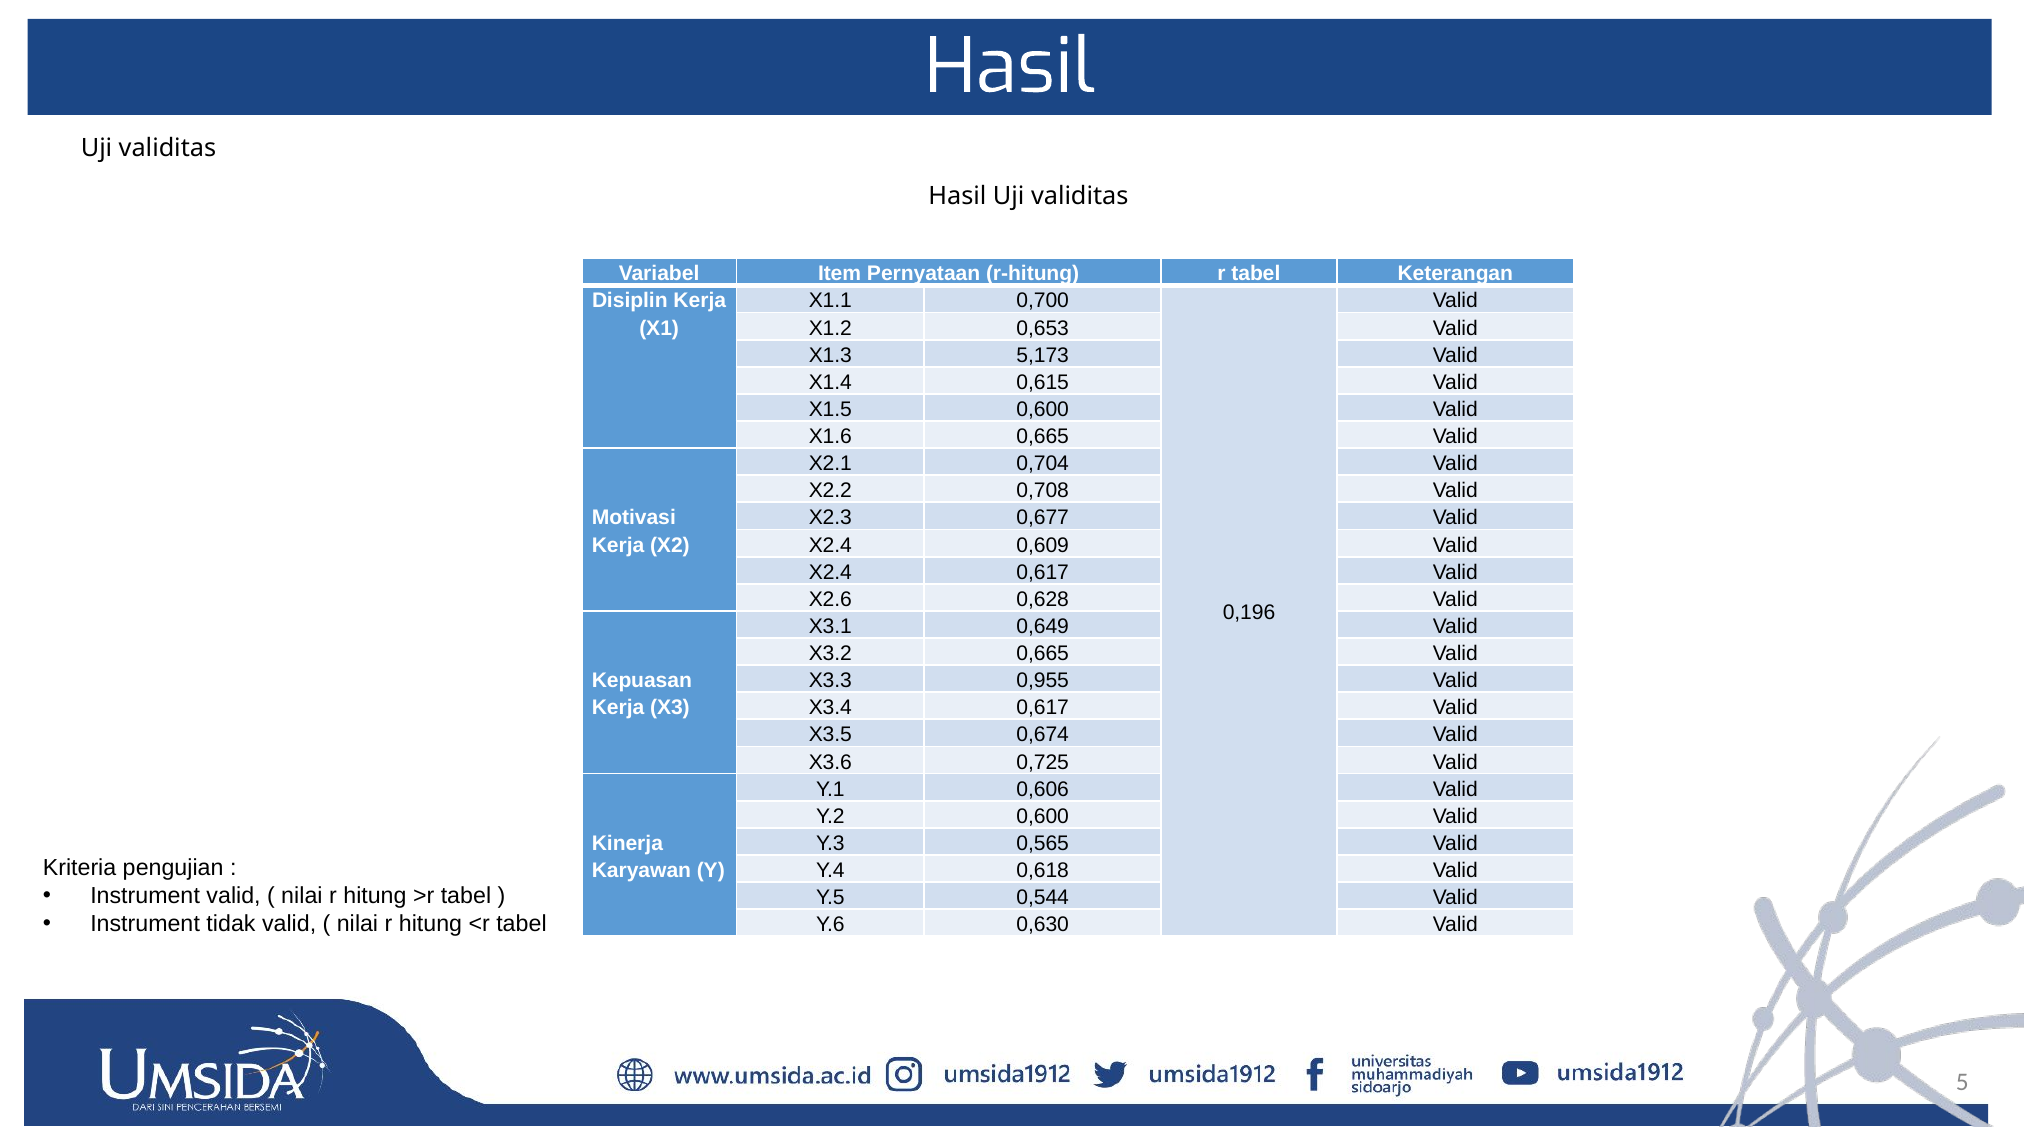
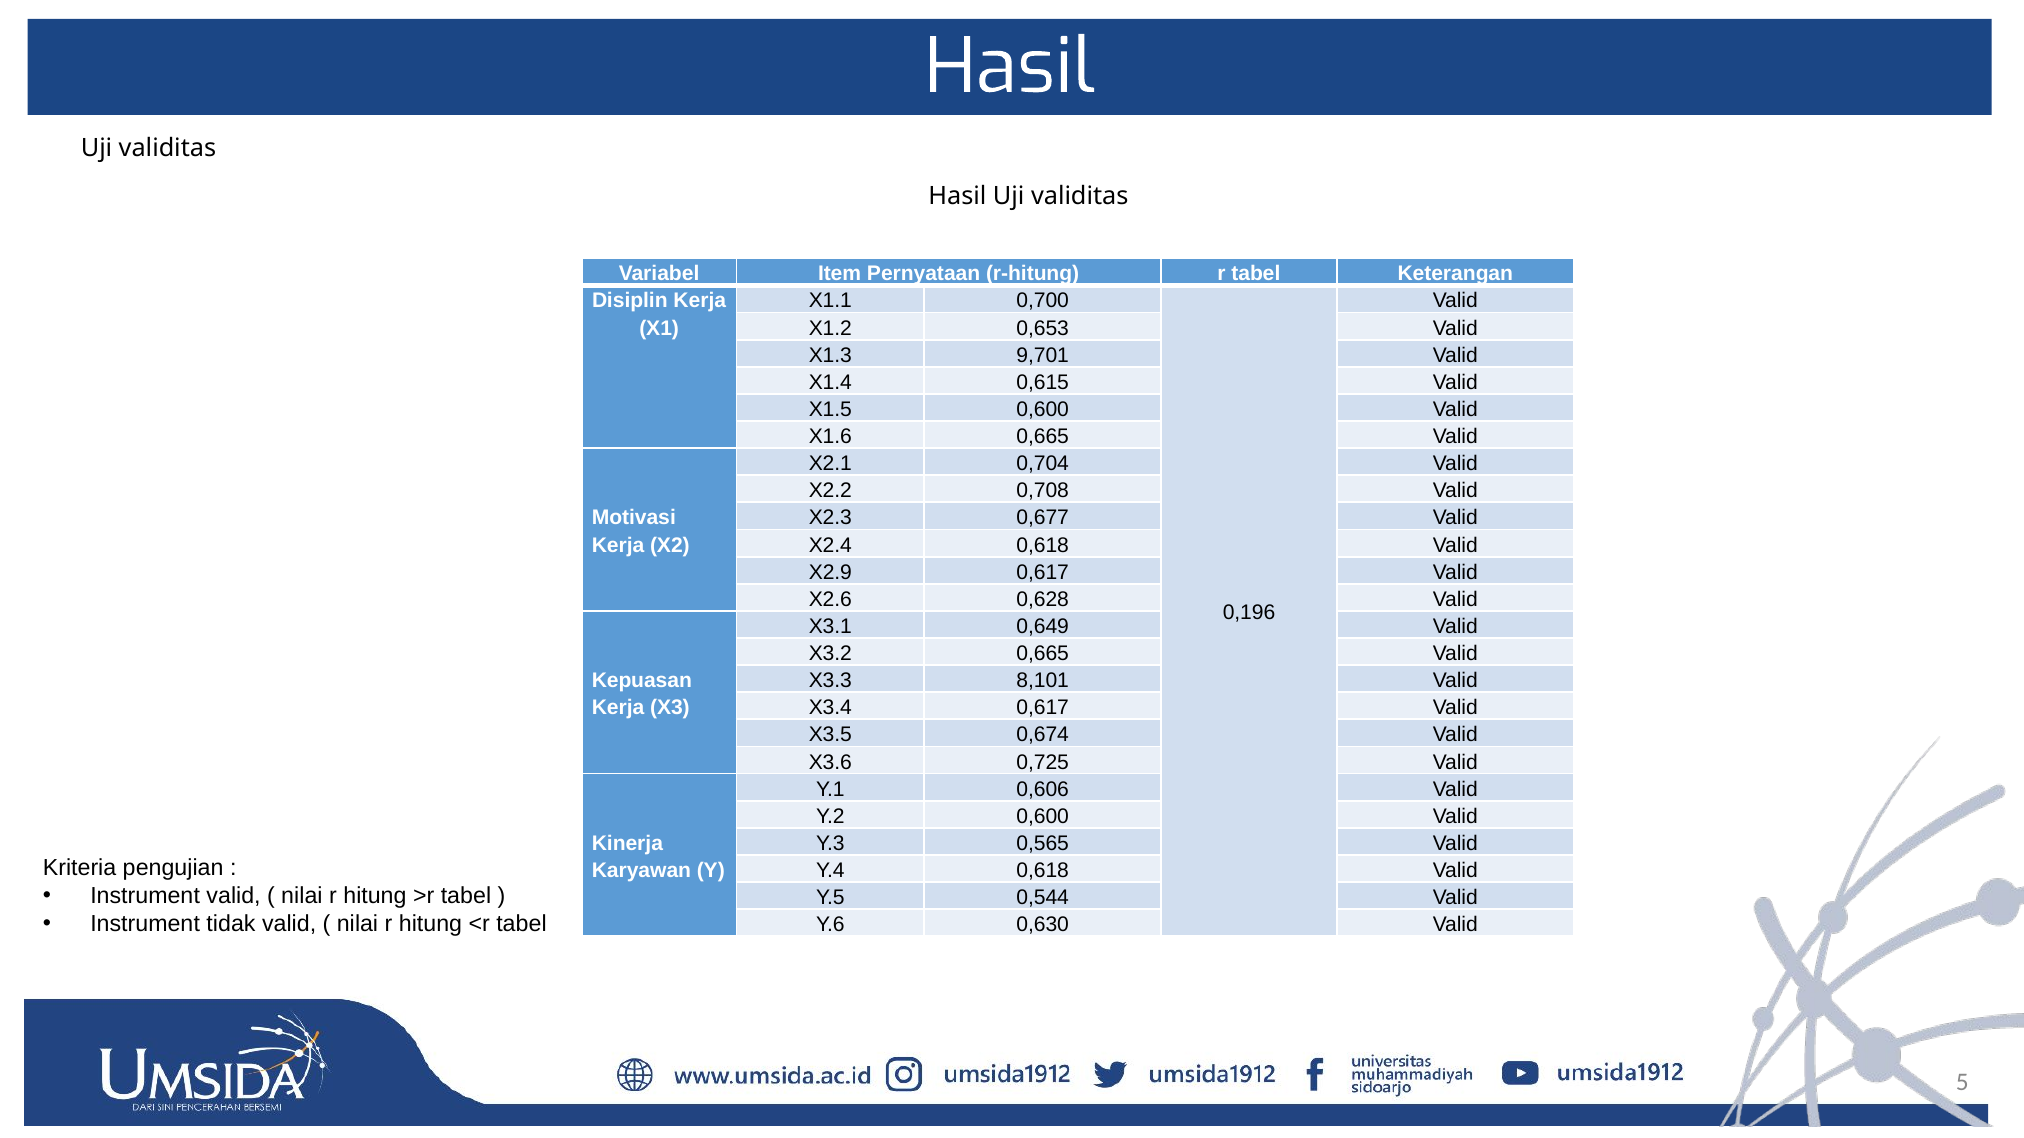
5,173: 5,173 -> 9,701
X2.4 0,609: 0,609 -> 0,618
X2.4 at (830, 572): X2.4 -> X2.9
0,955: 0,955 -> 8,101
